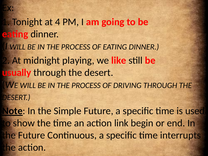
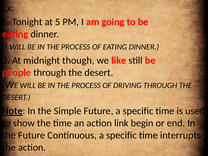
4: 4 -> 5
playing: playing -> though
usually: usually -> people
